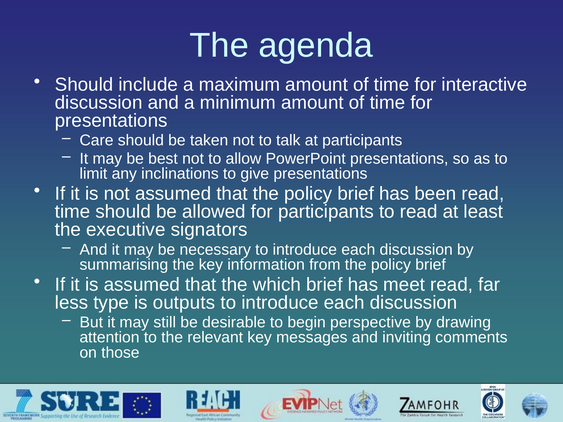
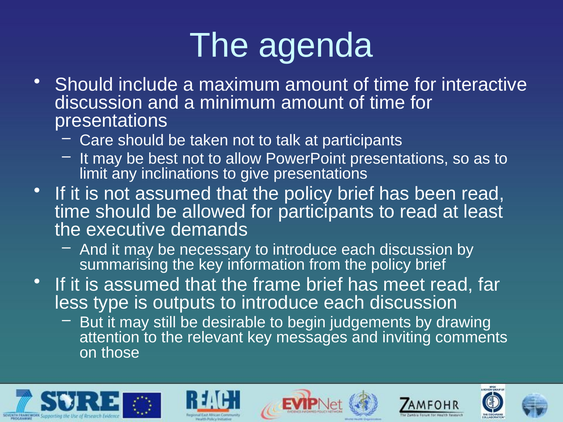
signators: signators -> demands
which: which -> frame
perspective: perspective -> judgements
